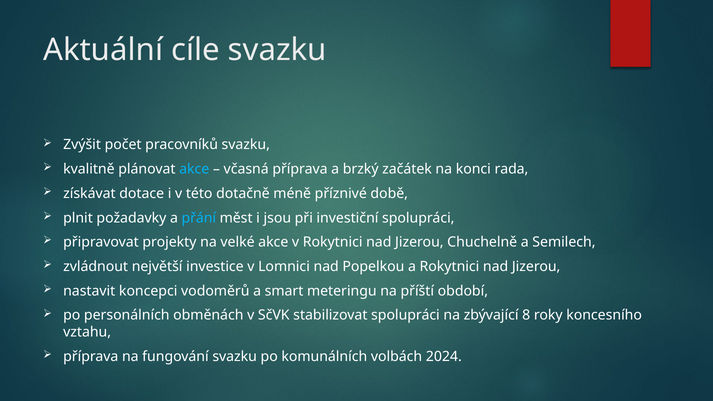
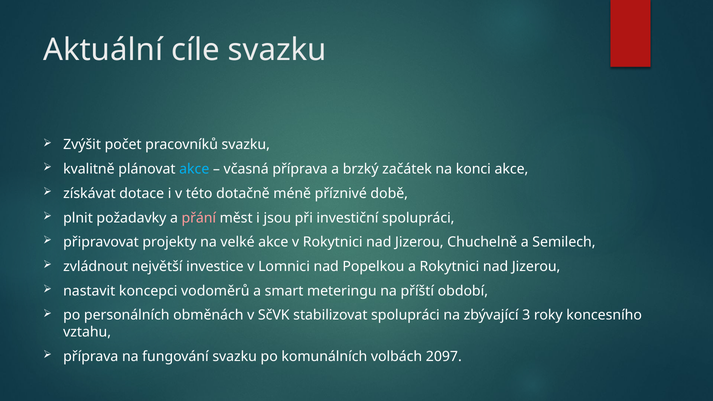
konci rada: rada -> akce
přání colour: light blue -> pink
8: 8 -> 3
2024: 2024 -> 2097
